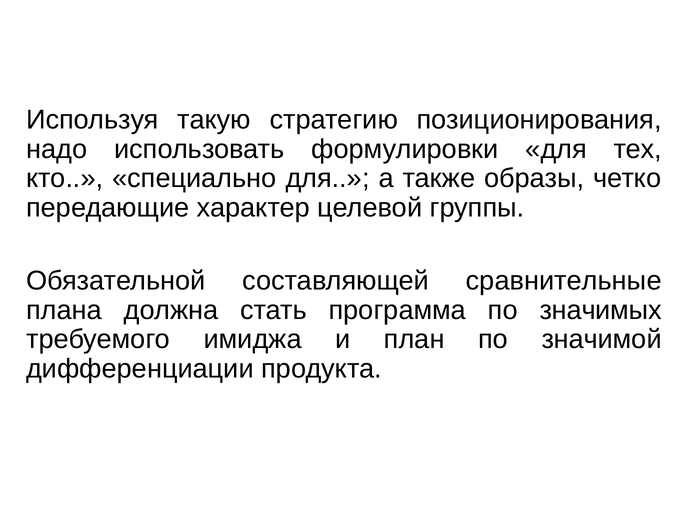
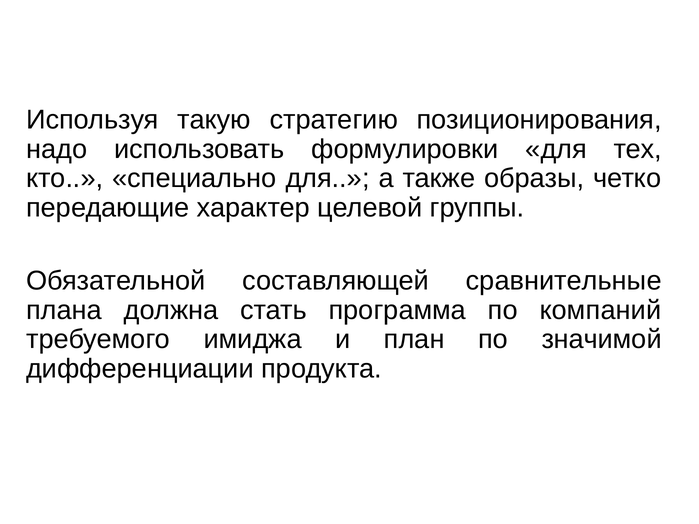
значимых: значимых -> компаний
